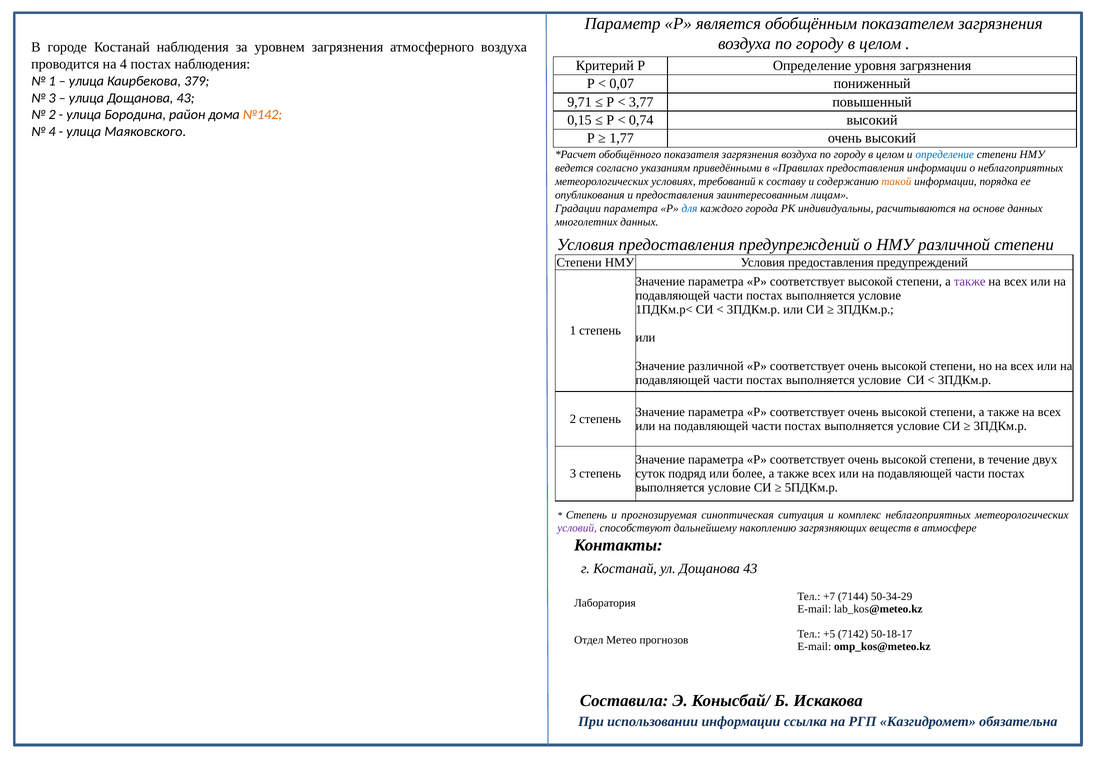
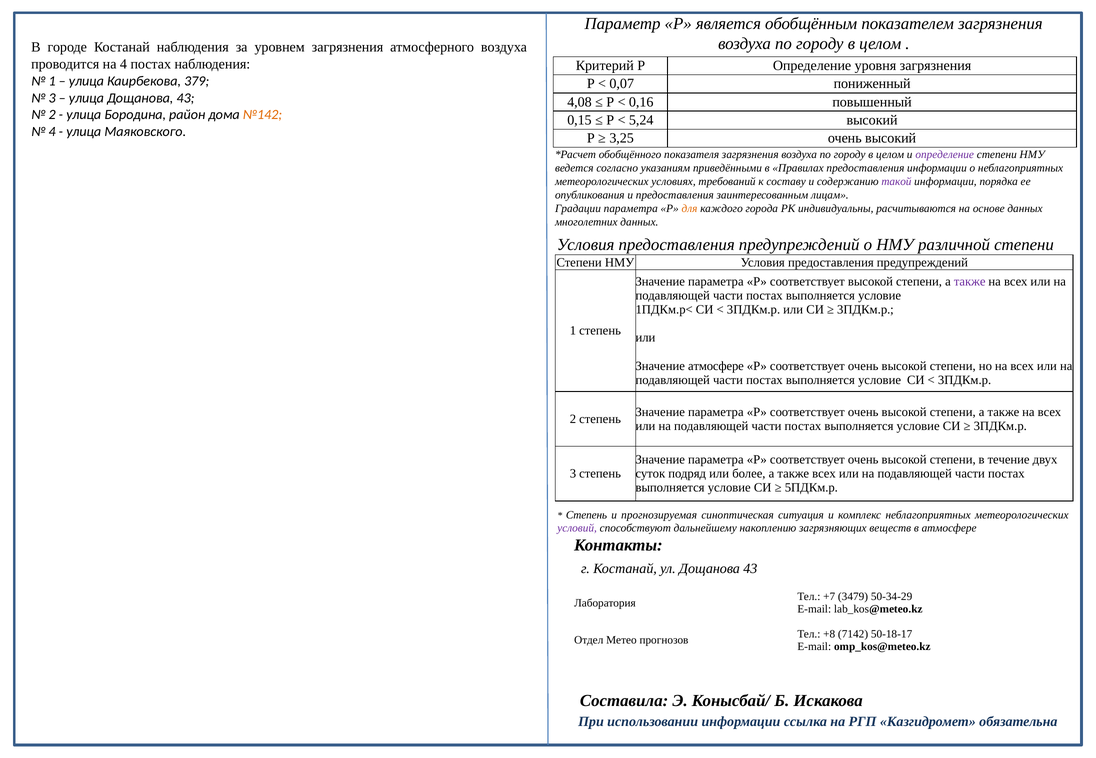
9,71: 9,71 -> 4,08
3,77: 3,77 -> 0,16
0,74: 0,74 -> 5,24
1,77: 1,77 -> 3,25
определение at (945, 155) colour: blue -> purple
такой colour: orange -> purple
для colour: blue -> orange
Значение различной: различной -> атмосфере
7144: 7144 -> 3479
+5: +5 -> +8
